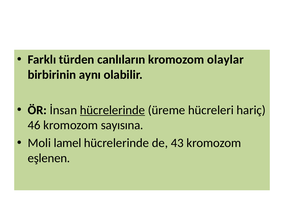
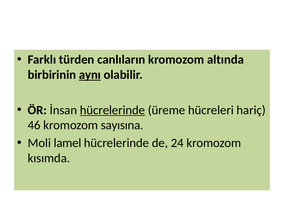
olaylar: olaylar -> altında
aynı underline: none -> present
43: 43 -> 24
eşlenen: eşlenen -> kısımda
